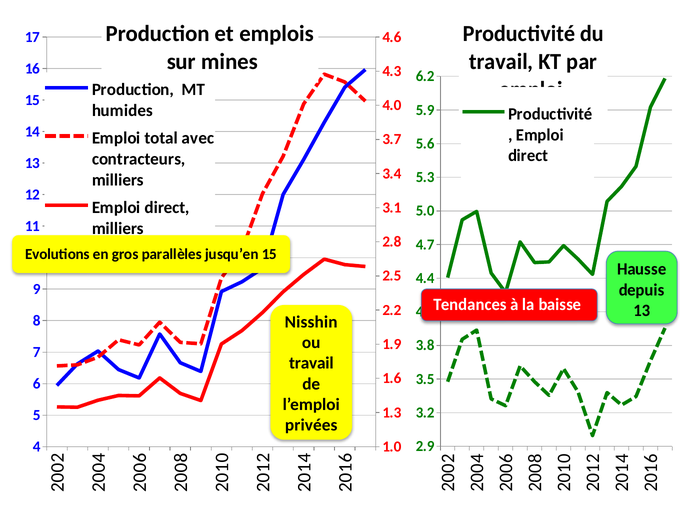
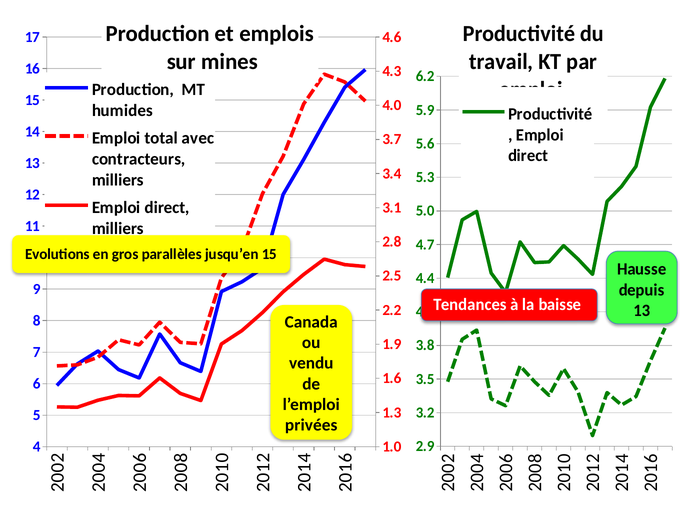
Nisshin: Nisshin -> Canada
travail at (311, 363): travail -> vendu
